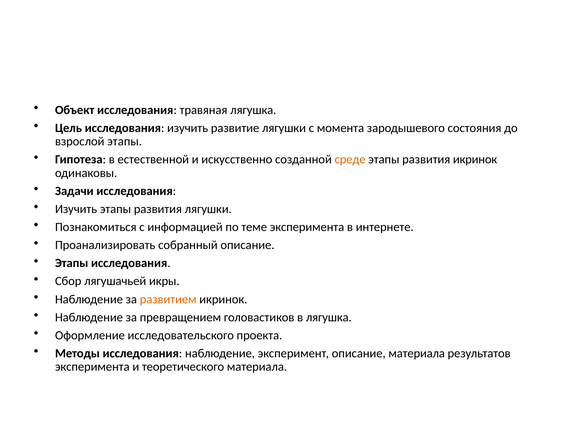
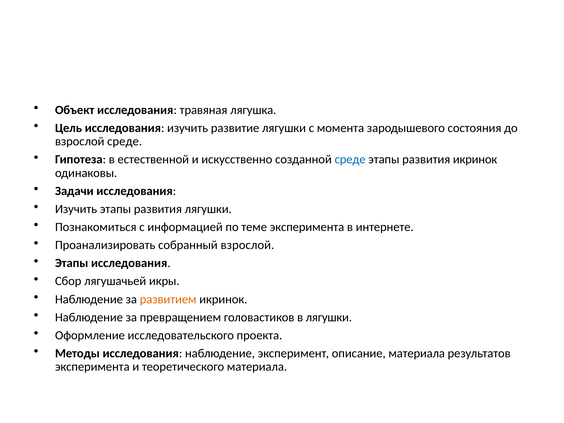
взрослой этапы: этапы -> среде
среде at (350, 159) colour: orange -> blue
собранный описание: описание -> взрослой
в лягушка: лягушка -> лягушки
